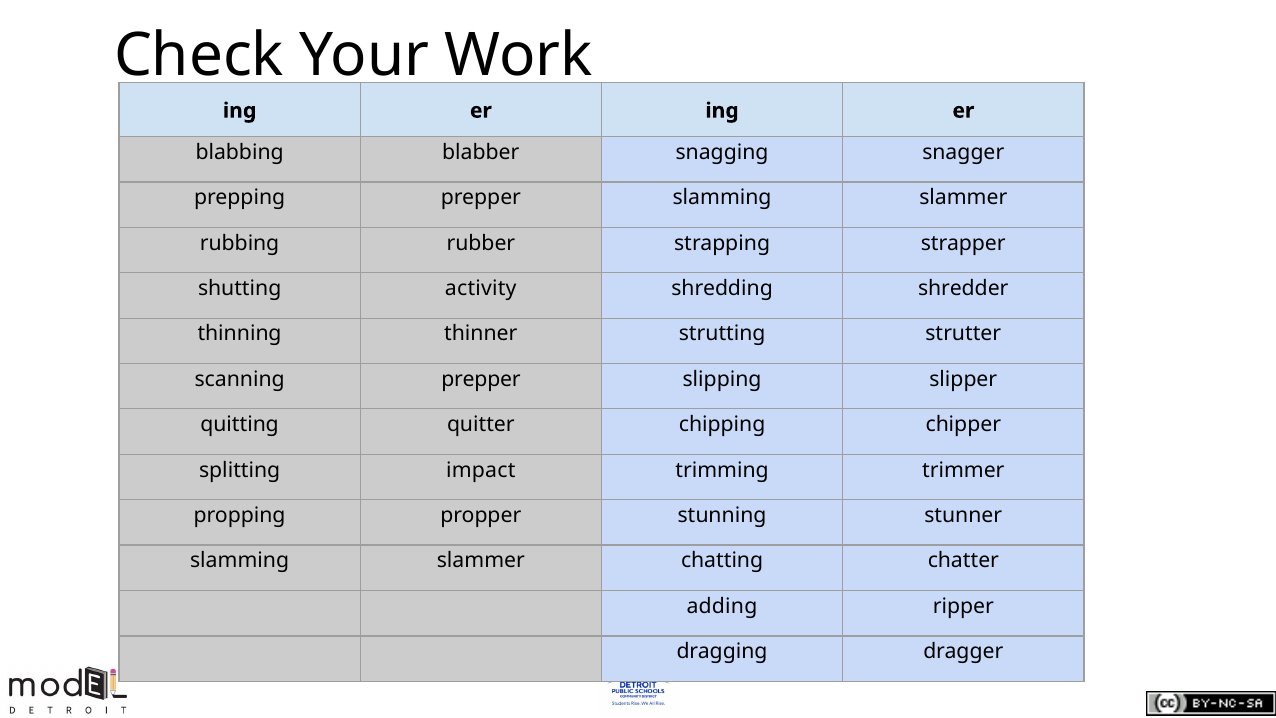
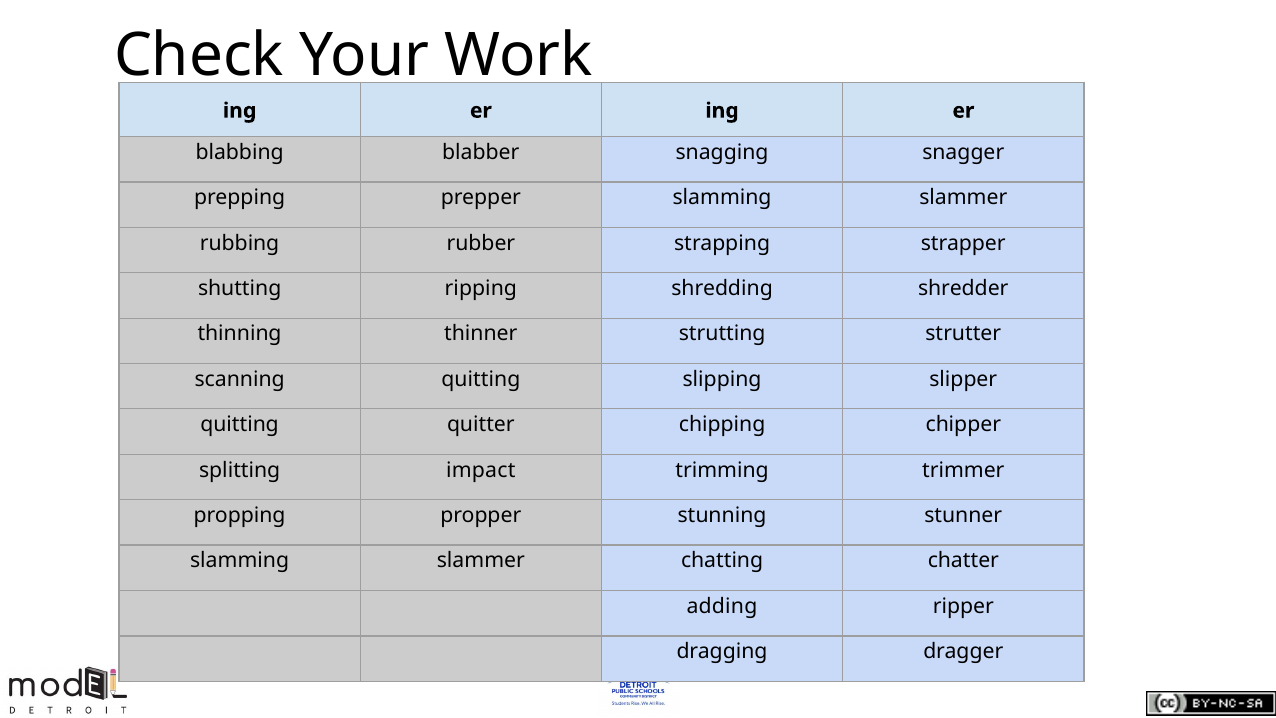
activity: activity -> ripping
scanning prepper: prepper -> quitting
